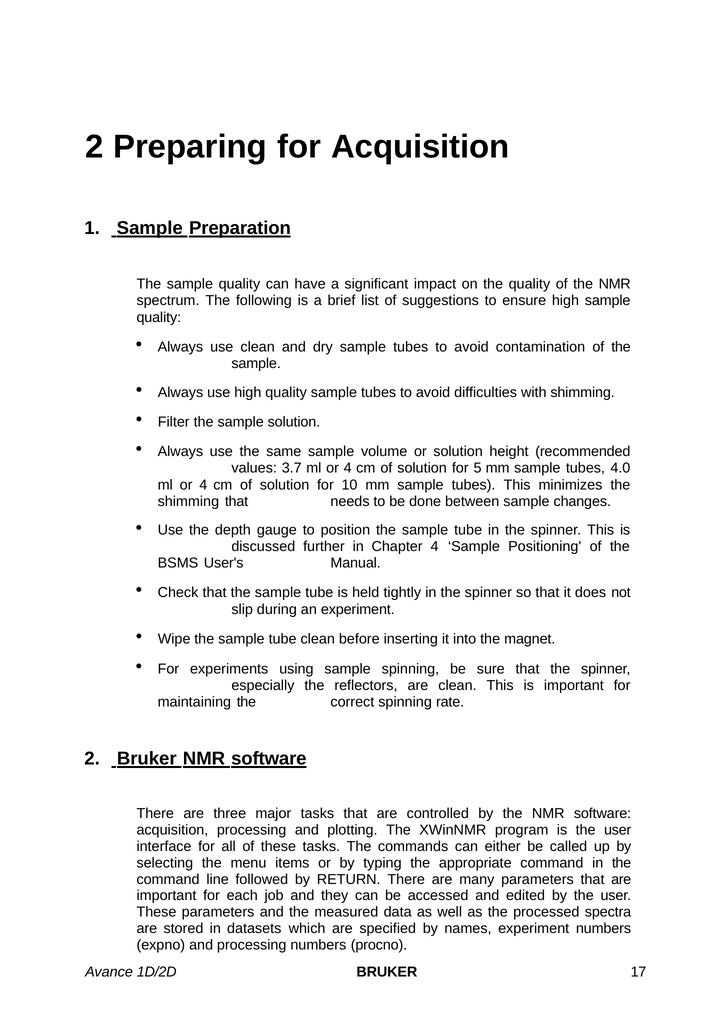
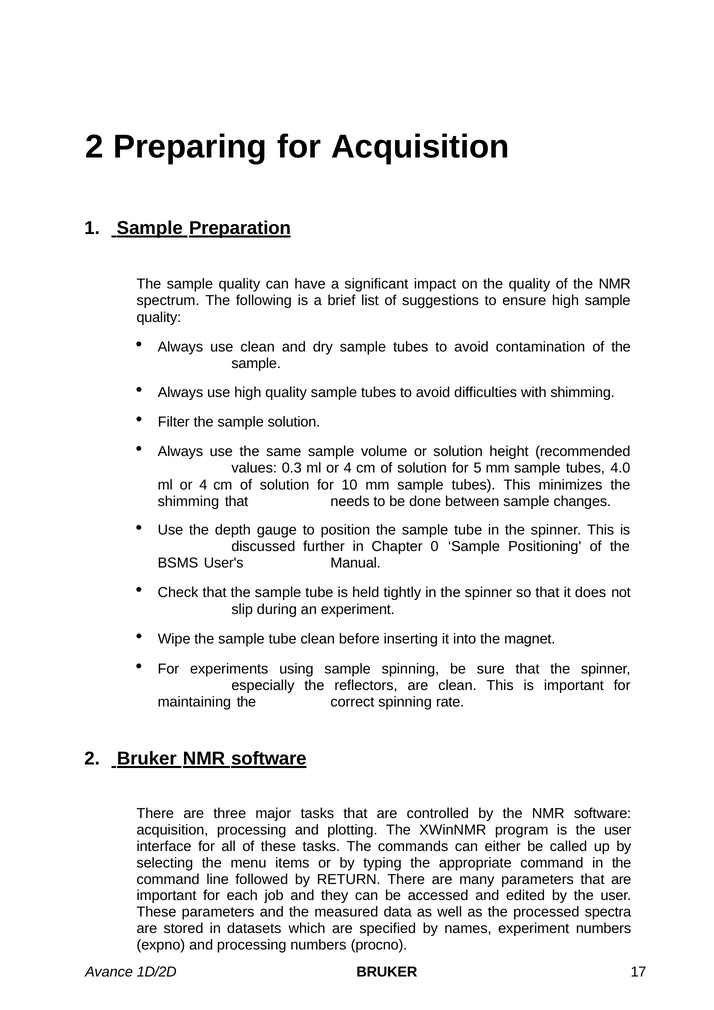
3.7: 3.7 -> 0.3
Chapter 4: 4 -> 0
